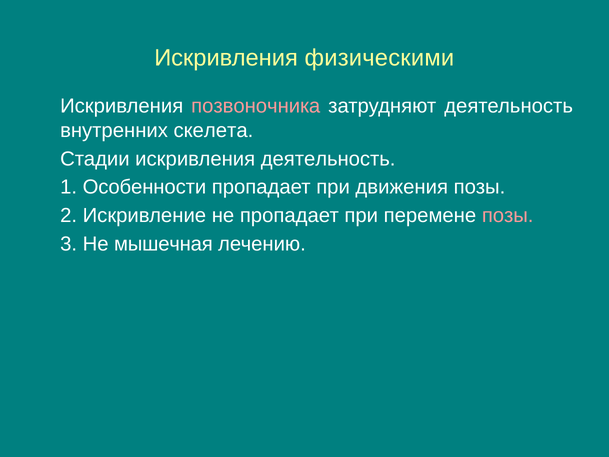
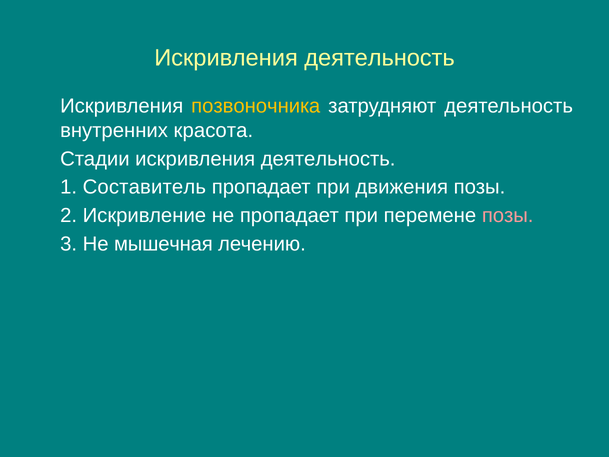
физическими at (379, 58): физическими -> деятельность
позвоночника colour: pink -> yellow
скелета: скелета -> красота
Особенности: Особенности -> Составитель
